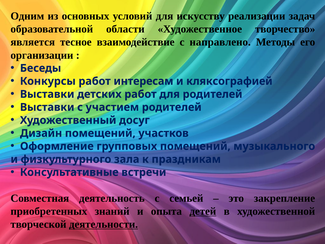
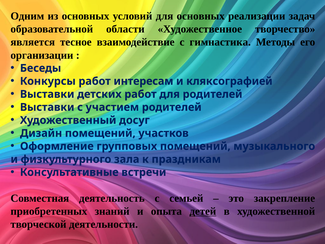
для искусству: искусству -> основных
направлено: направлено -> гимнастика
деятельности underline: present -> none
